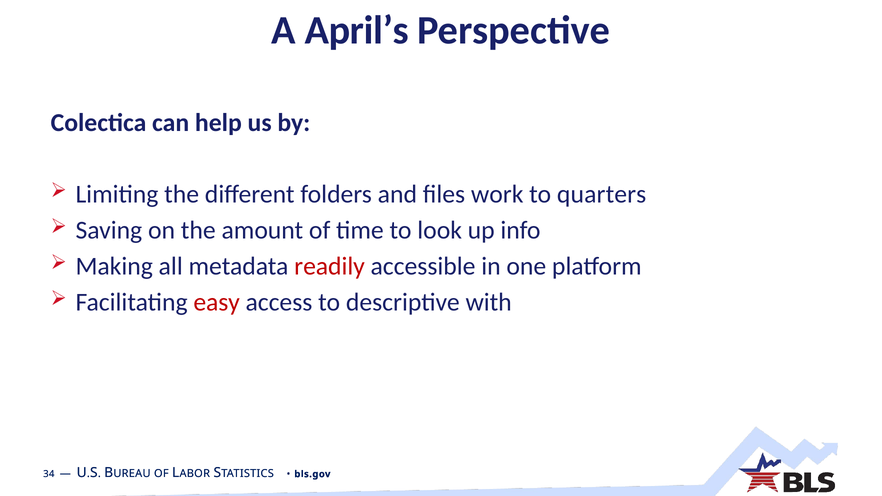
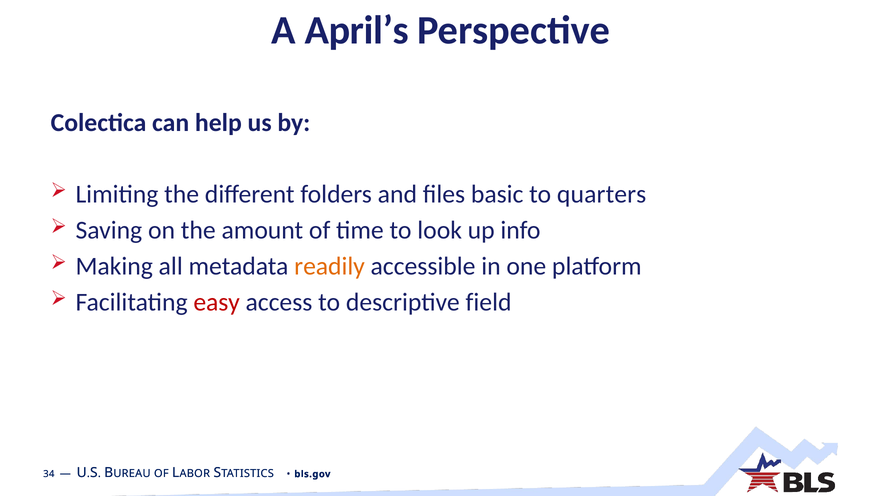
work: work -> basic
readily colour: red -> orange
with: with -> field
